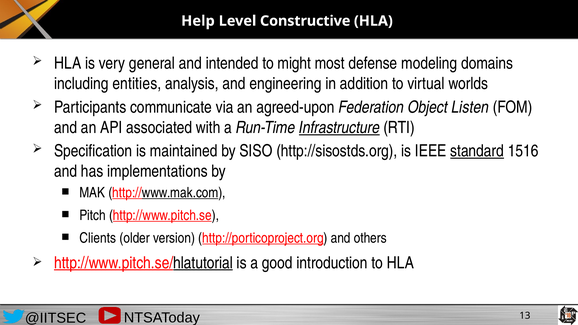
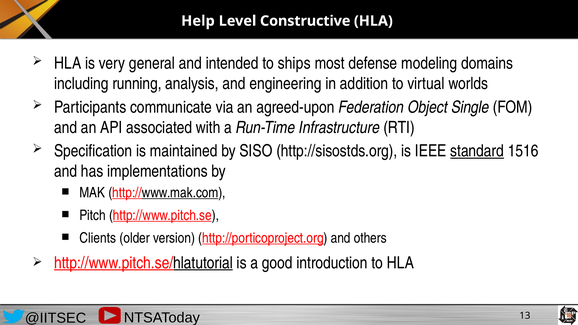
might: might -> ships
entities: entities -> running
Listen: Listen -> Single
Infrastructure underline: present -> none
